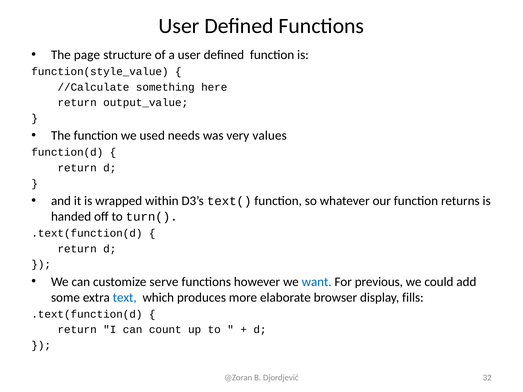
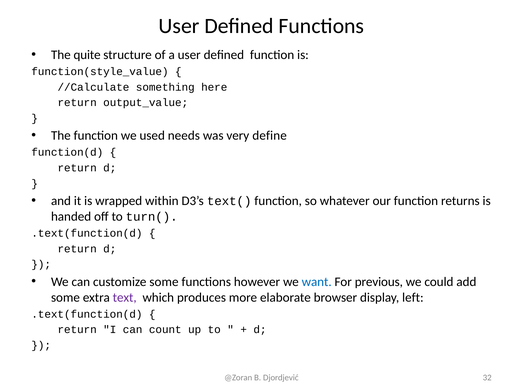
page: page -> quite
values: values -> define
customize serve: serve -> some
text colour: blue -> purple
fills: fills -> left
